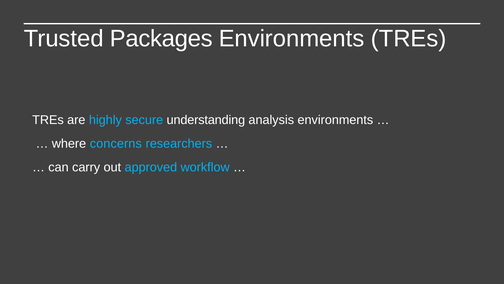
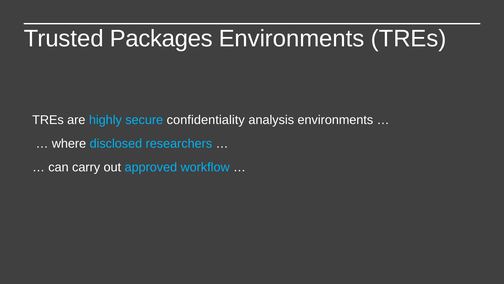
understanding: understanding -> confidentiality
concerns: concerns -> disclosed
